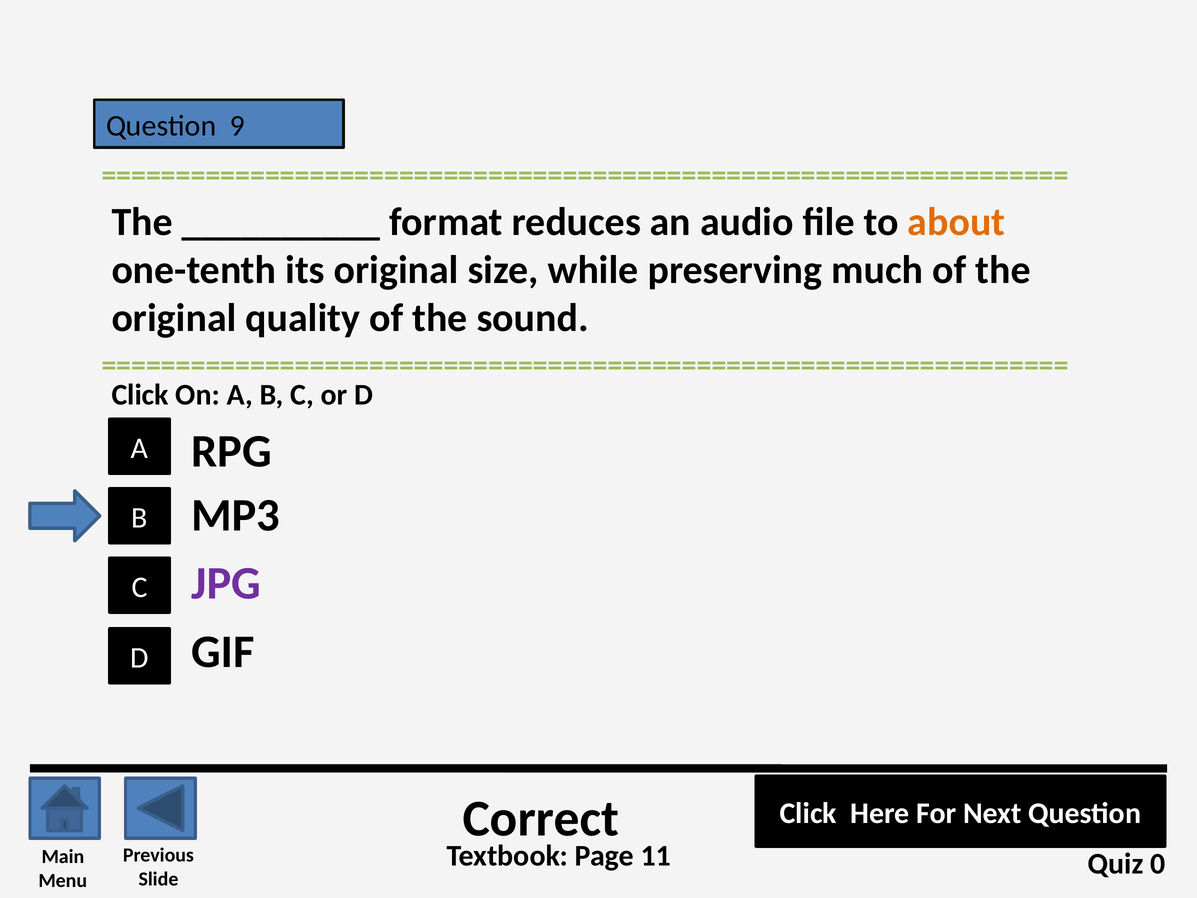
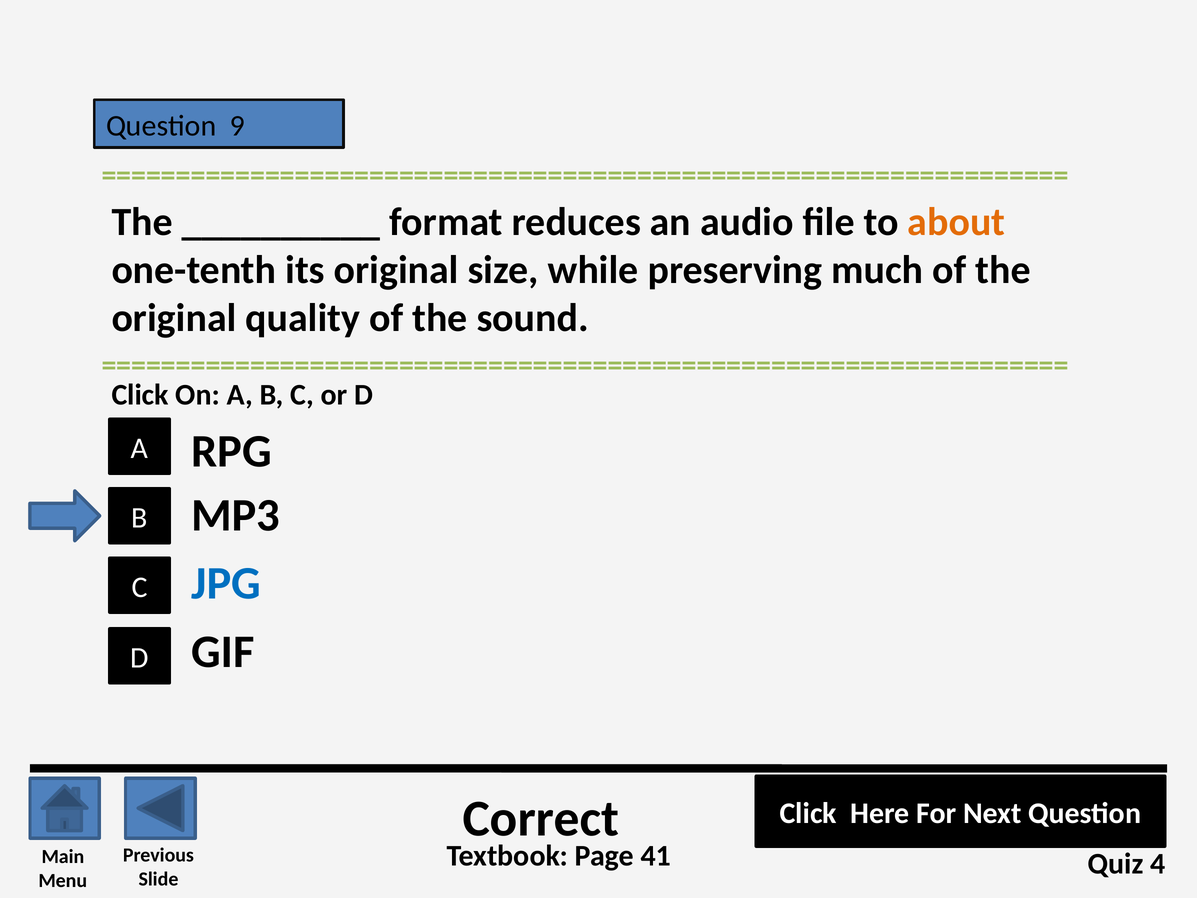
JPG colour: purple -> blue
11: 11 -> 41
0: 0 -> 4
